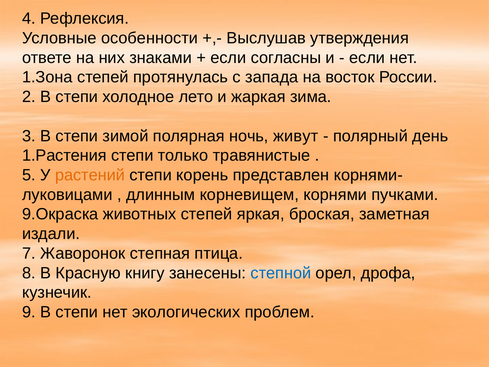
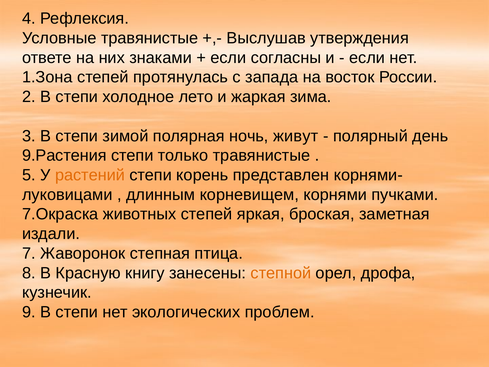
Условные особенности: особенности -> травянистые
1.Растения: 1.Растения -> 9.Растения
9.Окраска: 9.Окраска -> 7.Окраска
степной colour: blue -> orange
